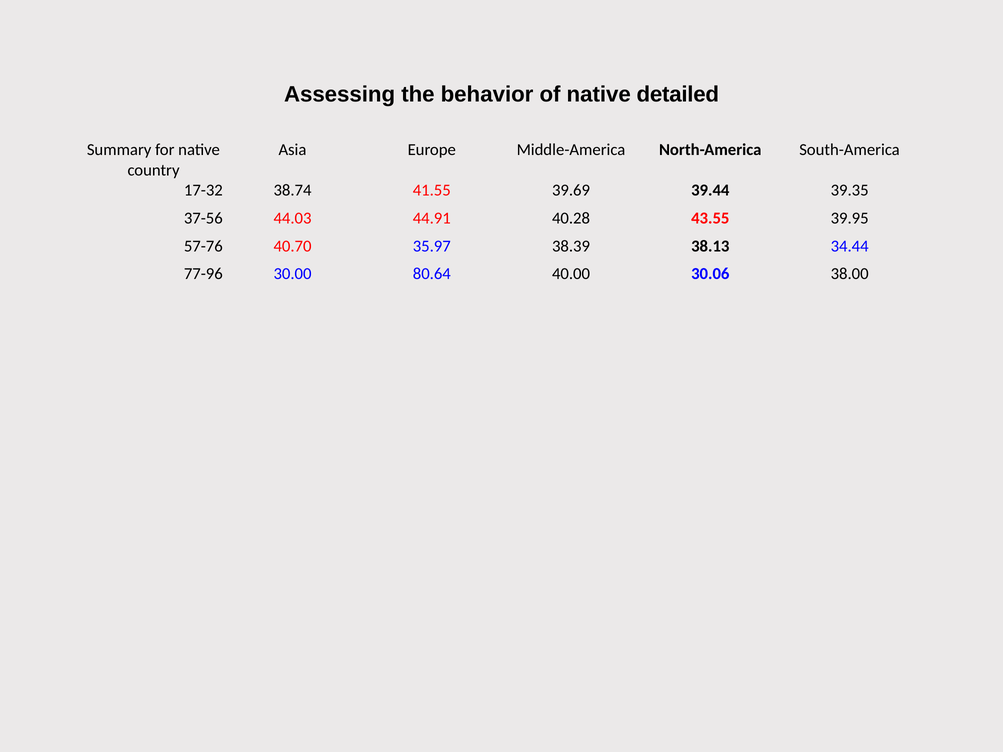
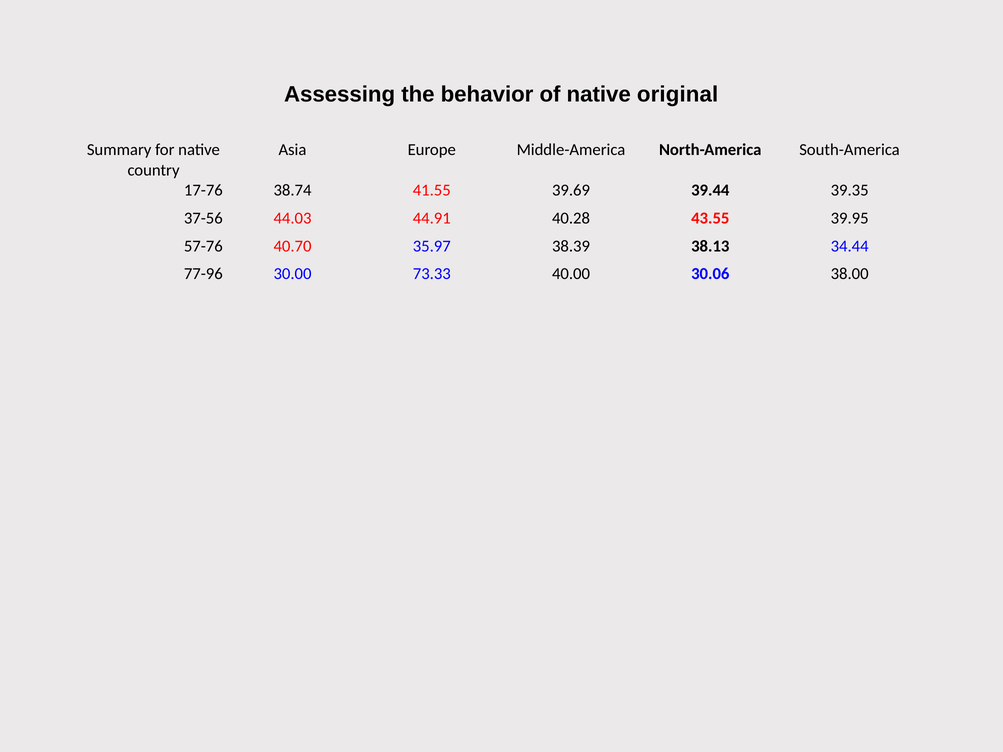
detailed: detailed -> original
17-32: 17-32 -> 17-76
80.64: 80.64 -> 73.33
